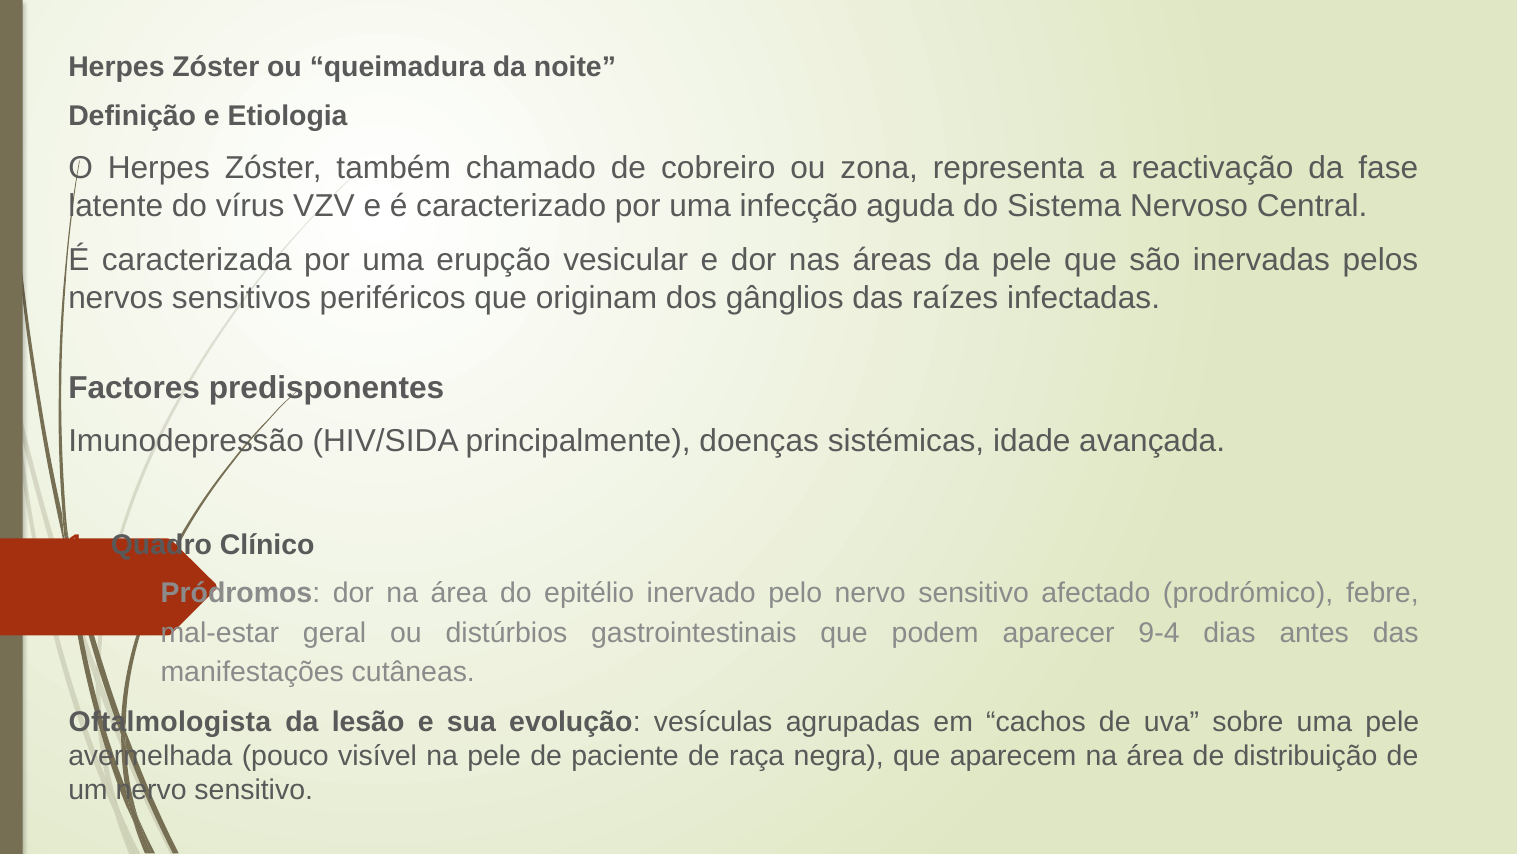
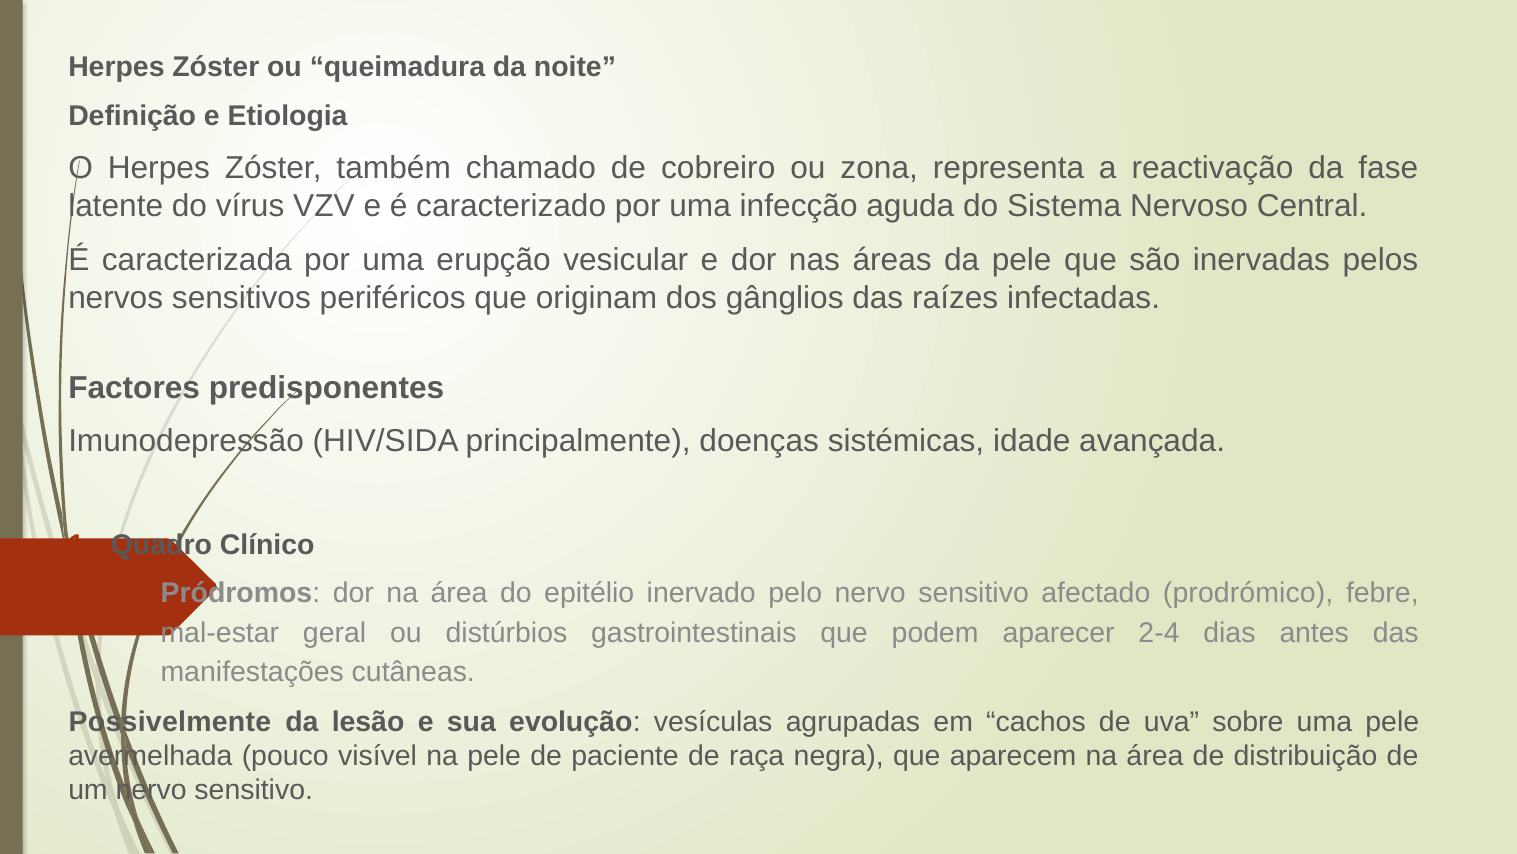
9-4: 9-4 -> 2-4
Oftalmologista: Oftalmologista -> Possivelmente
